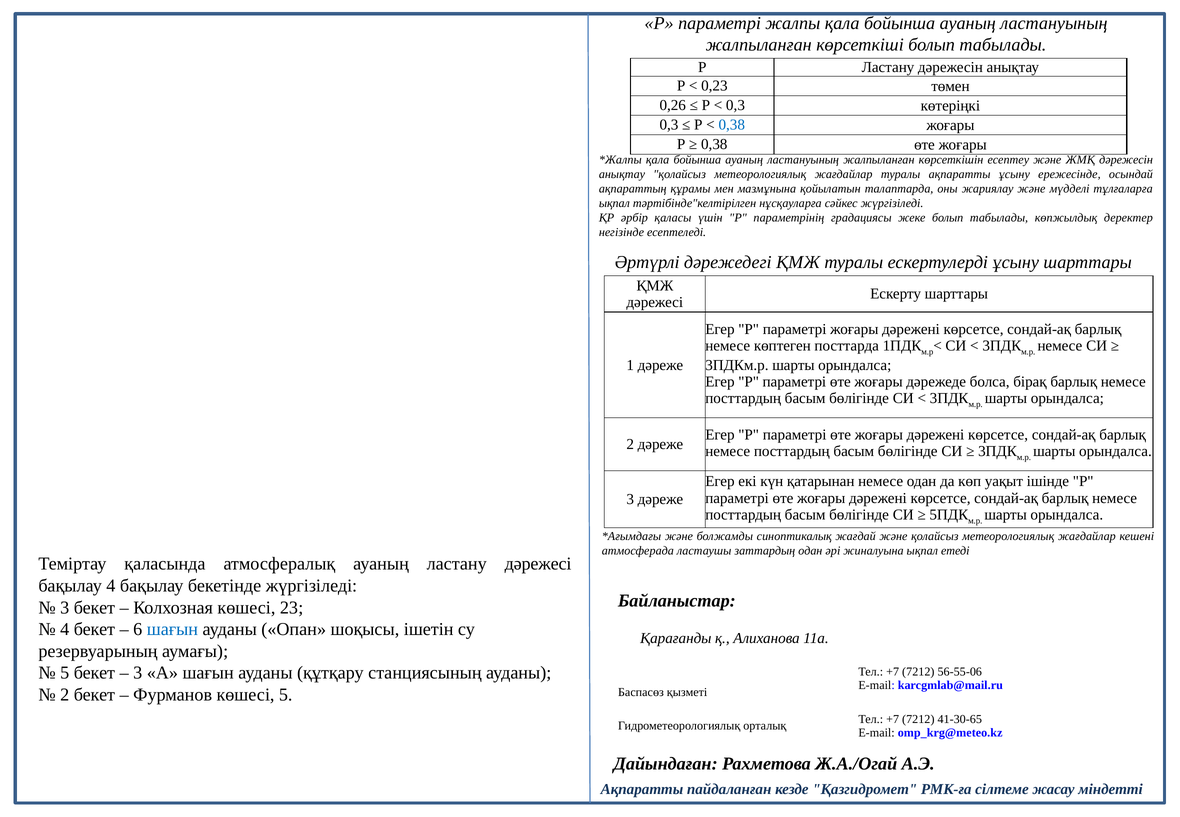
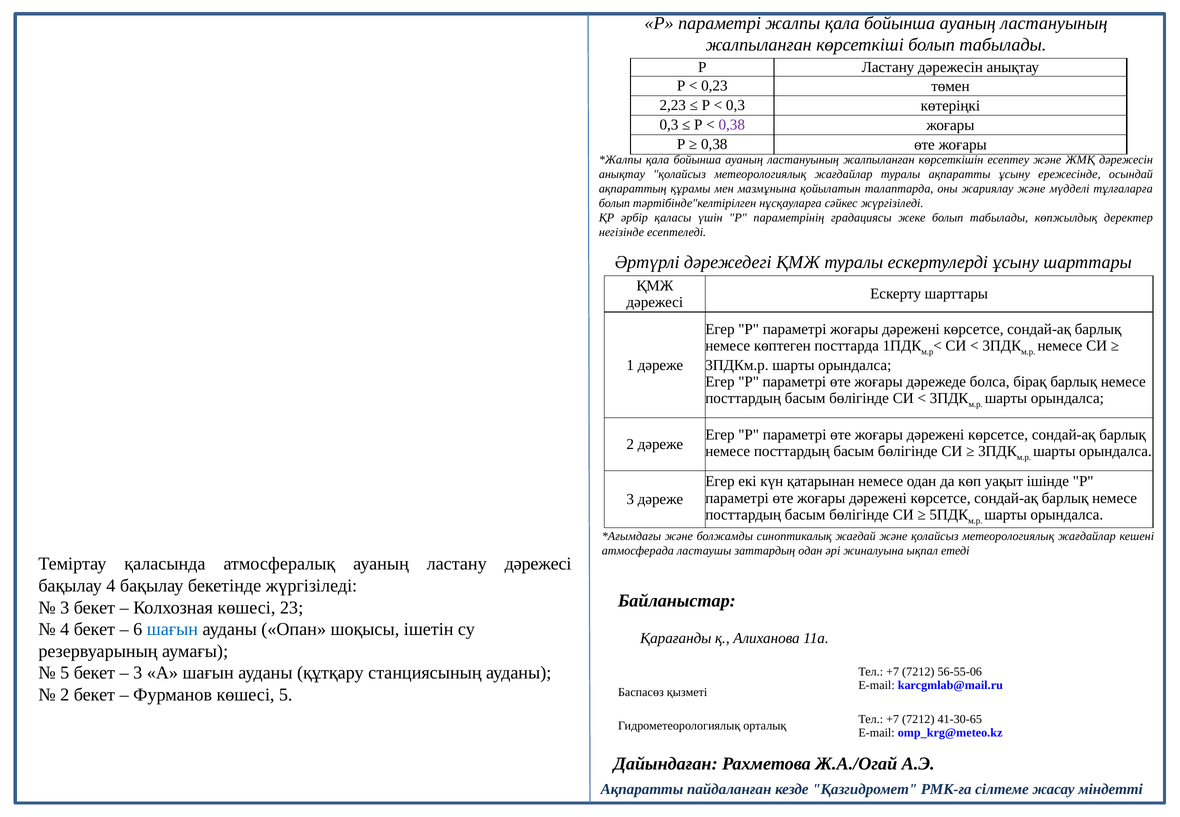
0,26: 0,26 -> 2,23
0,38 at (732, 125) colour: blue -> purple
ықпал at (614, 203): ықпал -> болып
